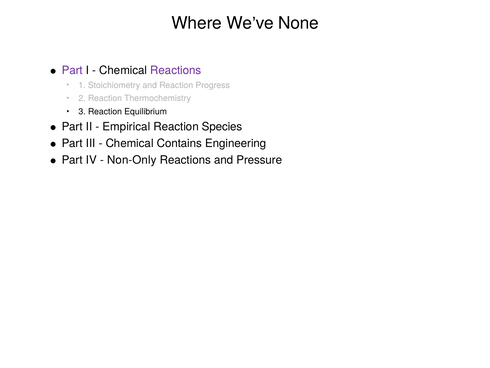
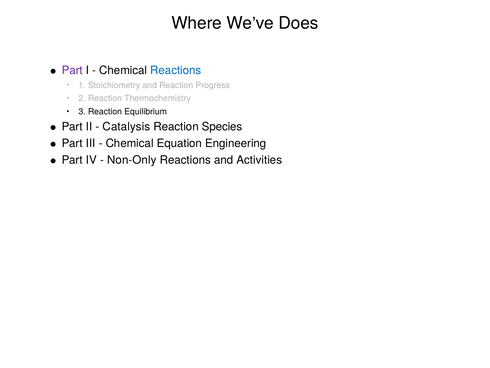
None: None -> Does
Reactions at (176, 70) colour: purple -> blue
Empirical: Empirical -> Catalysis
Contains: Contains -> Equation
Pressure: Pressure -> Activities
